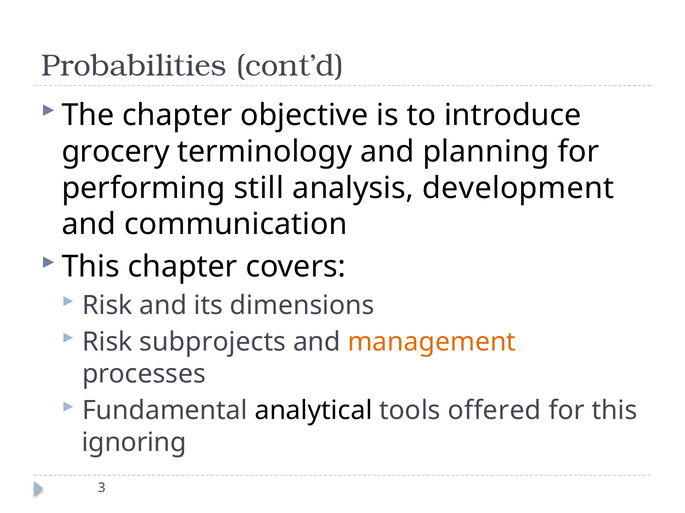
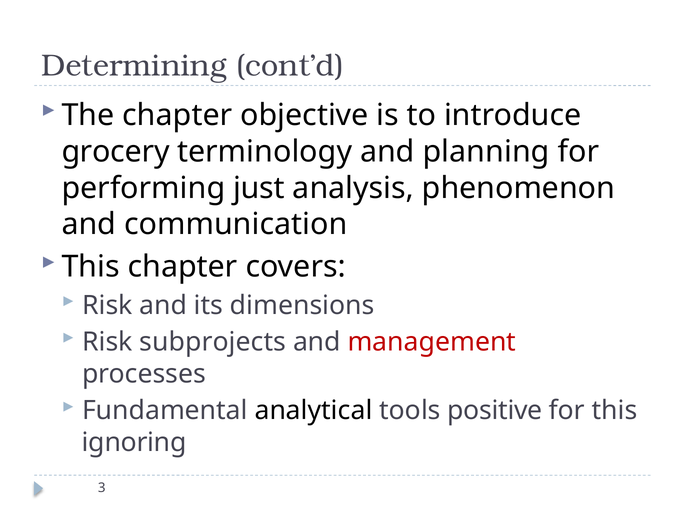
Probabilities: Probabilities -> Determining
still: still -> just
development: development -> phenomenon
management colour: orange -> red
offered: offered -> positive
